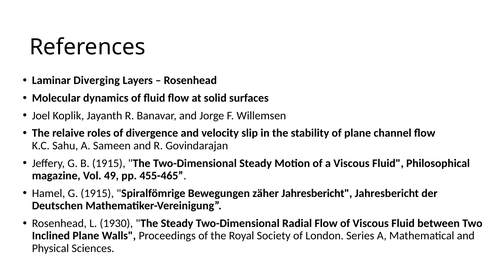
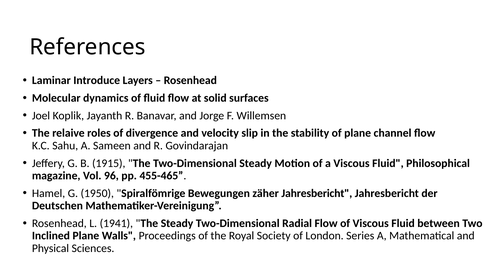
Diverging: Diverging -> Introduce
49: 49 -> 96
G 1915: 1915 -> 1950
1930: 1930 -> 1941
